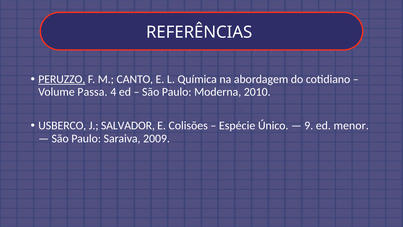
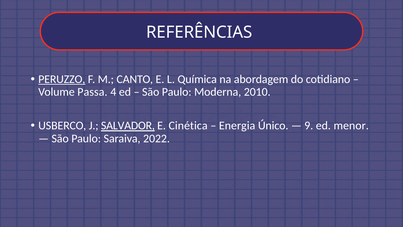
SALVADOR underline: none -> present
Colisões: Colisões -> Cinética
Espécie: Espécie -> Energia
2009: 2009 -> 2022
